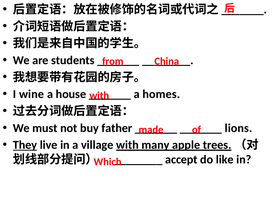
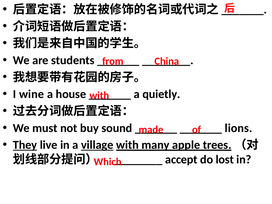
homes: homes -> quietly
father: father -> sound
village underline: none -> present
like: like -> lost
